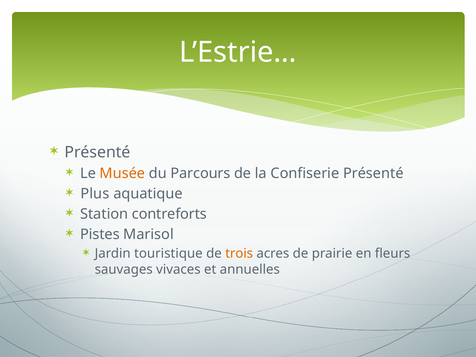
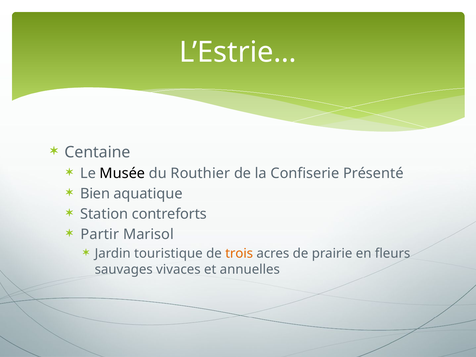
Présenté at (97, 152): Présenté -> Centaine
Musée colour: orange -> black
Parcours: Parcours -> Routhier
Plus: Plus -> Bien
Pistes: Pistes -> Partir
